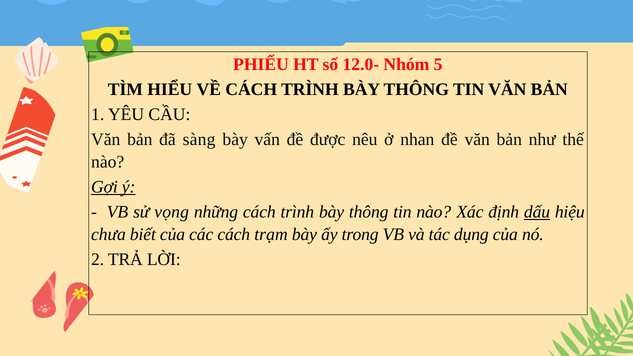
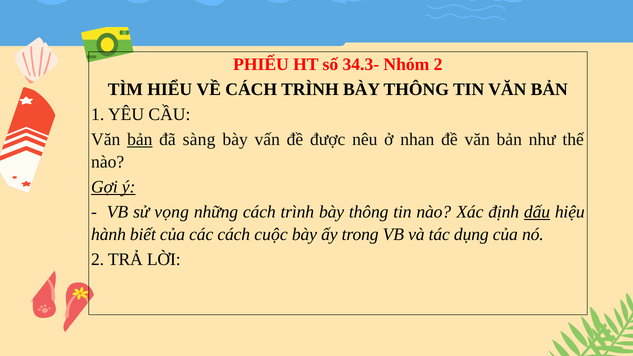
12.0-: 12.0- -> 34.3-
Nhóm 5: 5 -> 2
bản at (140, 140) underline: none -> present
chưa: chưa -> hành
trạm: trạm -> cuộc
